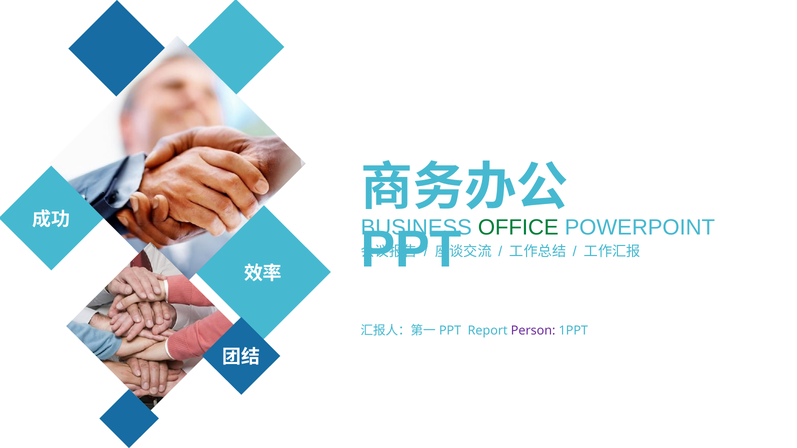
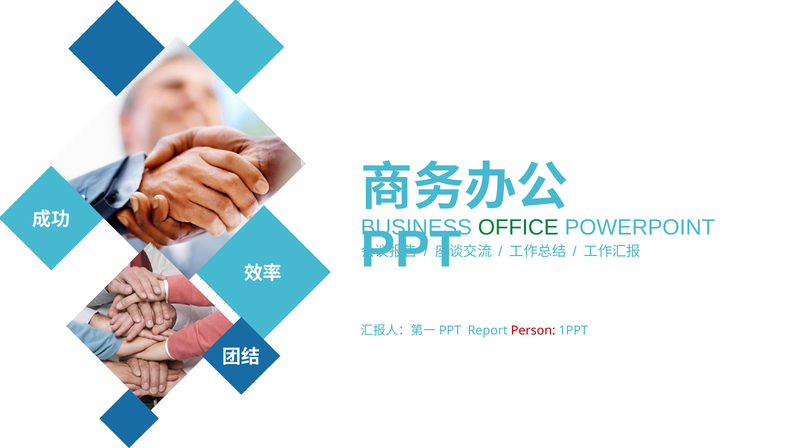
Person colour: purple -> red
